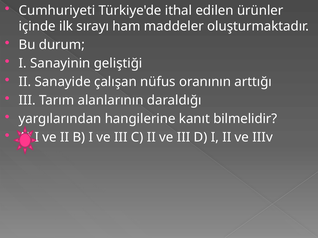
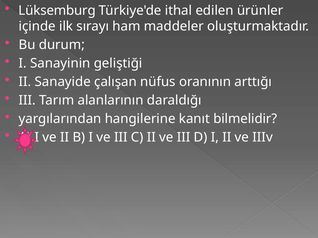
Cumhuriyeti: Cumhuriyeti -> Lüksemburg
